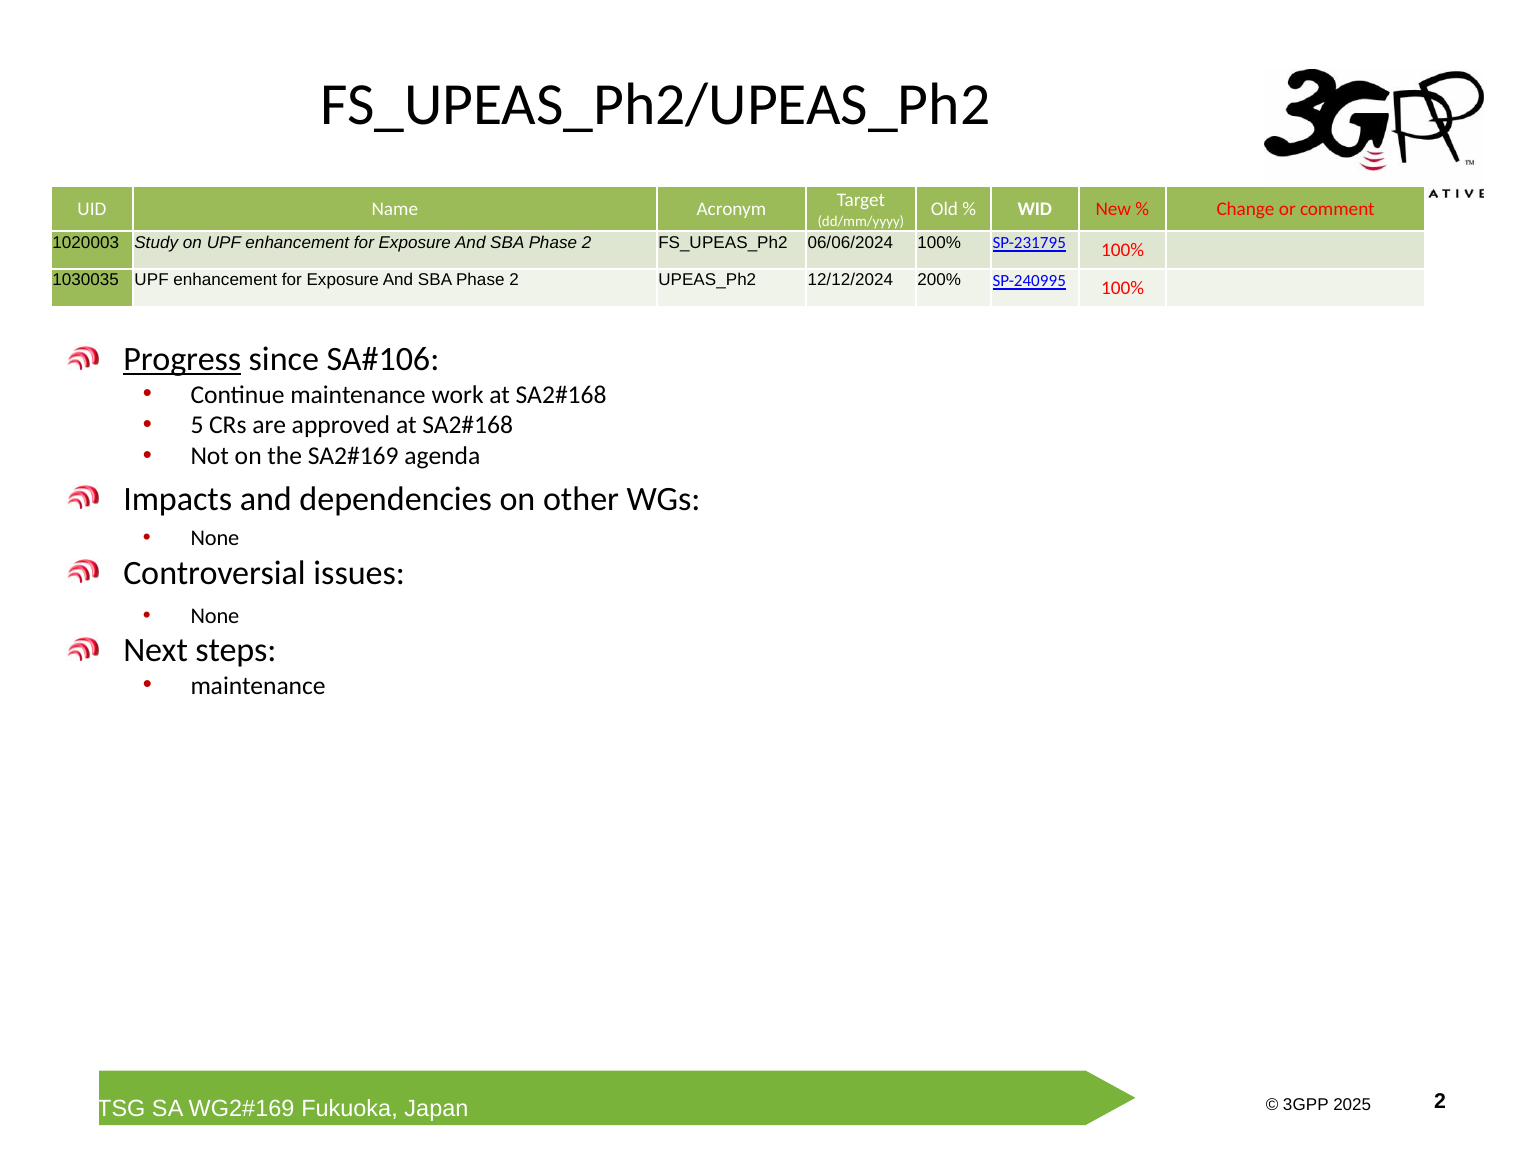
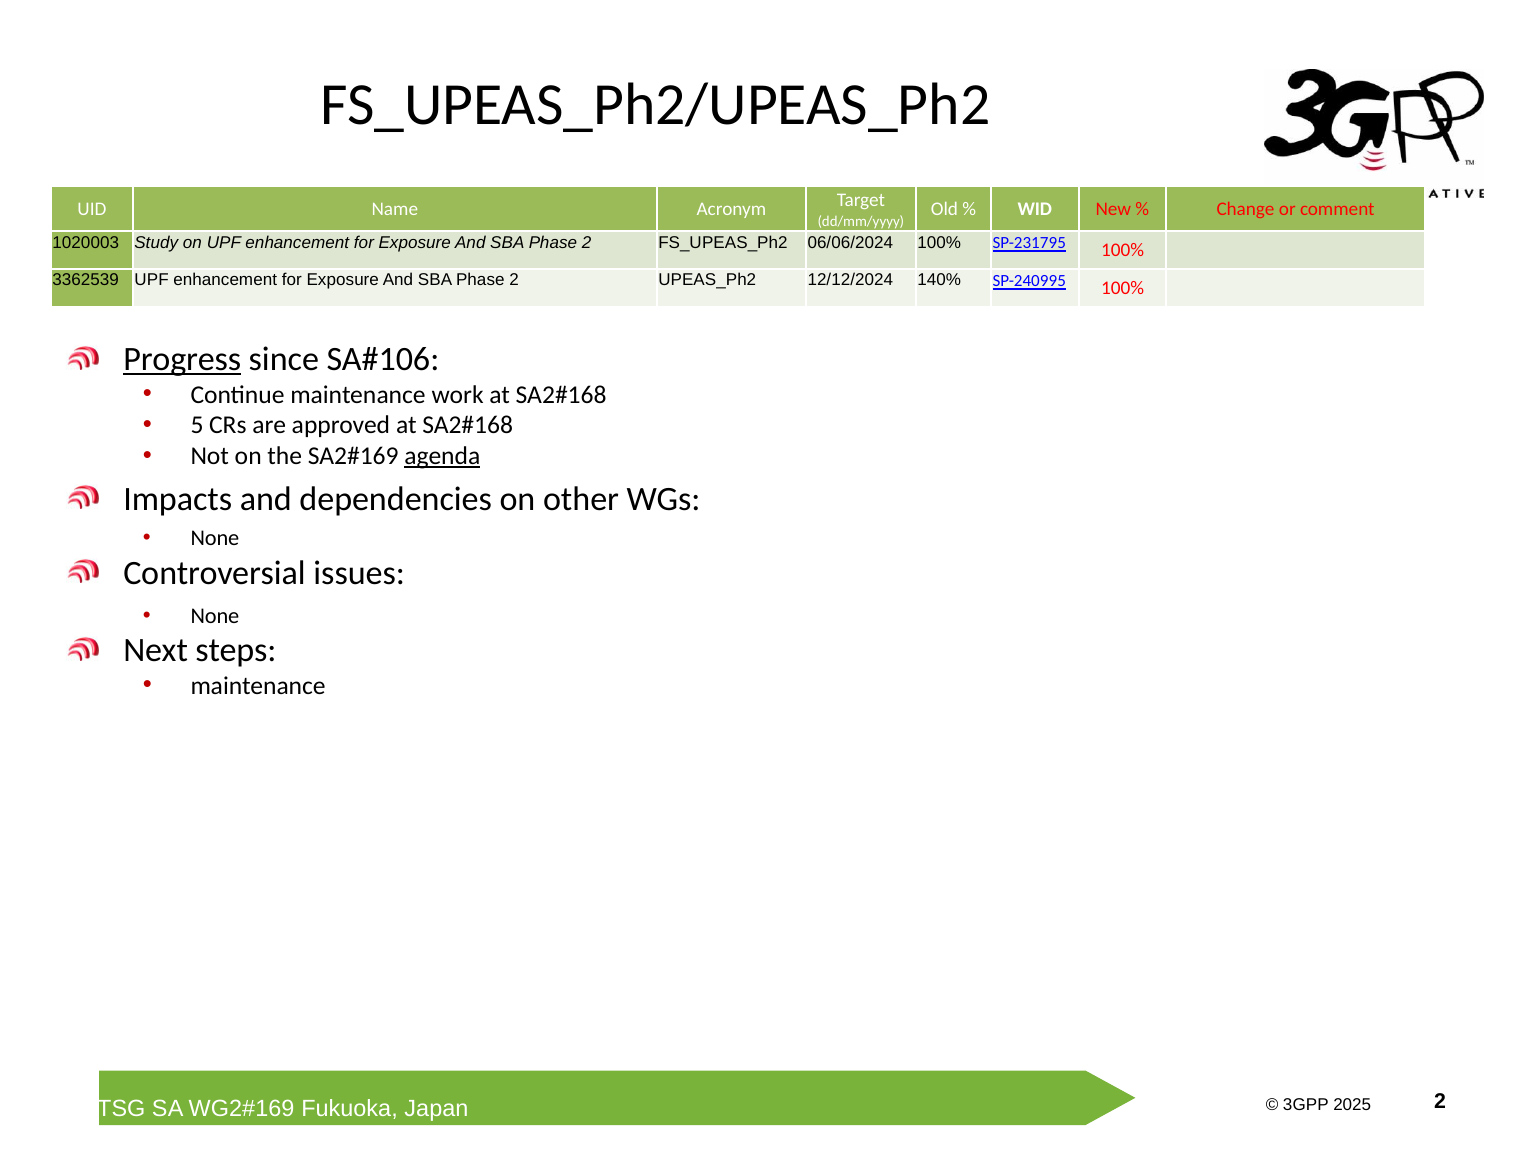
1030035: 1030035 -> 3362539
200%: 200% -> 140%
agenda underline: none -> present
